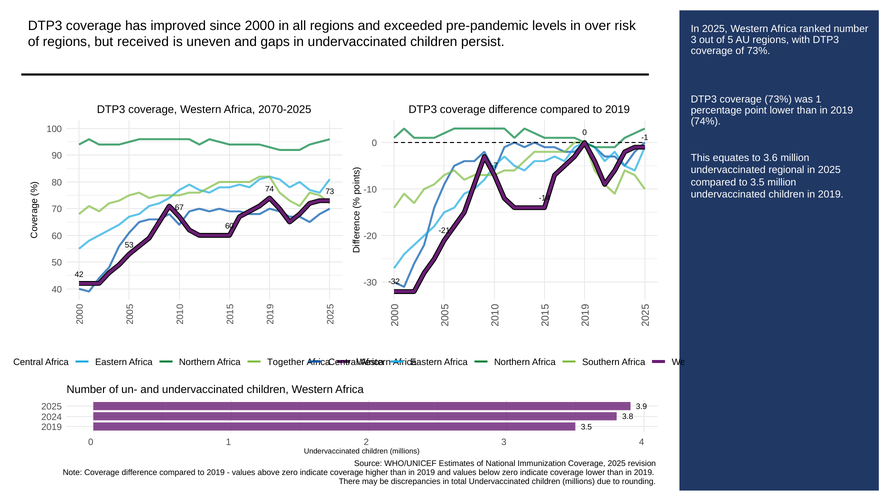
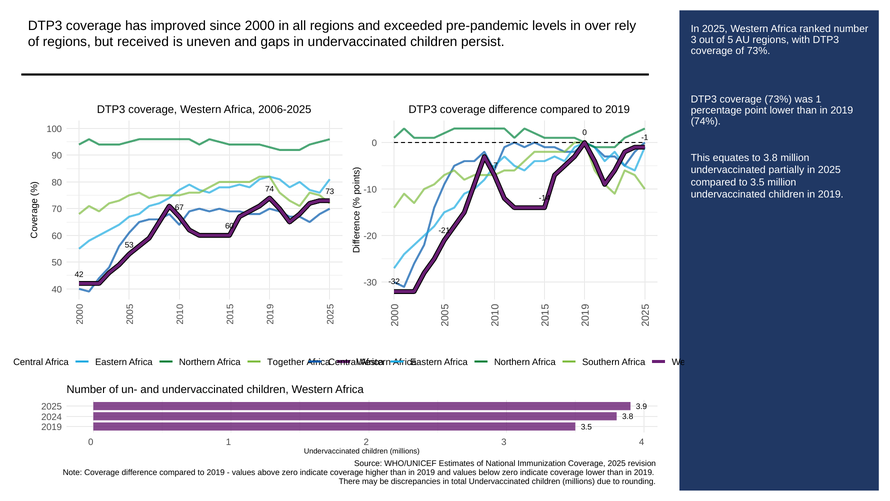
risk: risk -> rely
2070-2025: 2070-2025 -> 2006-2025
to 3.6: 3.6 -> 3.8
regional: regional -> partially
